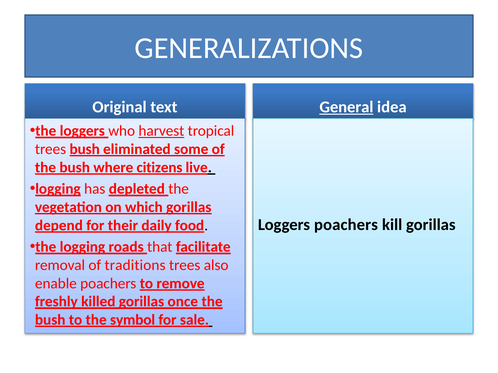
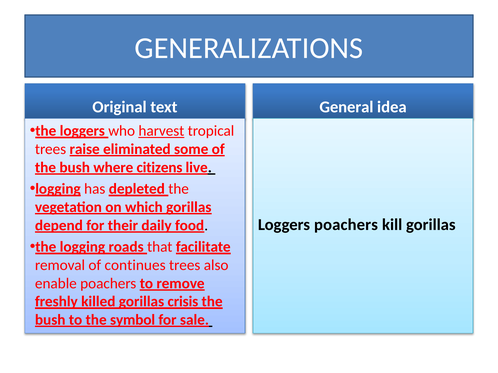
General underline: present -> none
trees bush: bush -> raise
traditions: traditions -> continues
once: once -> crisis
